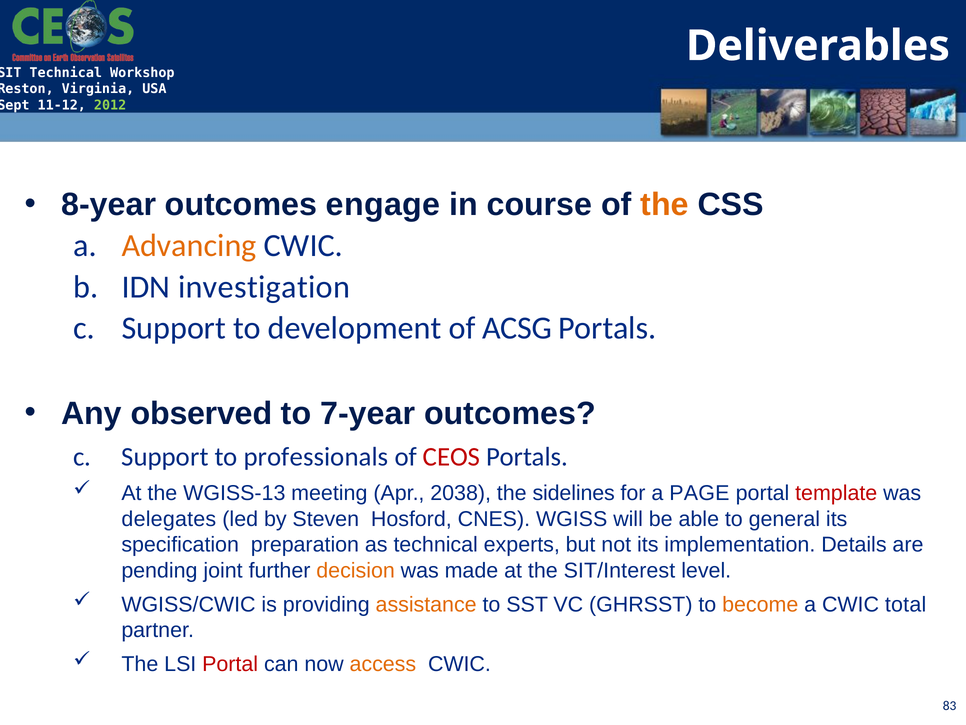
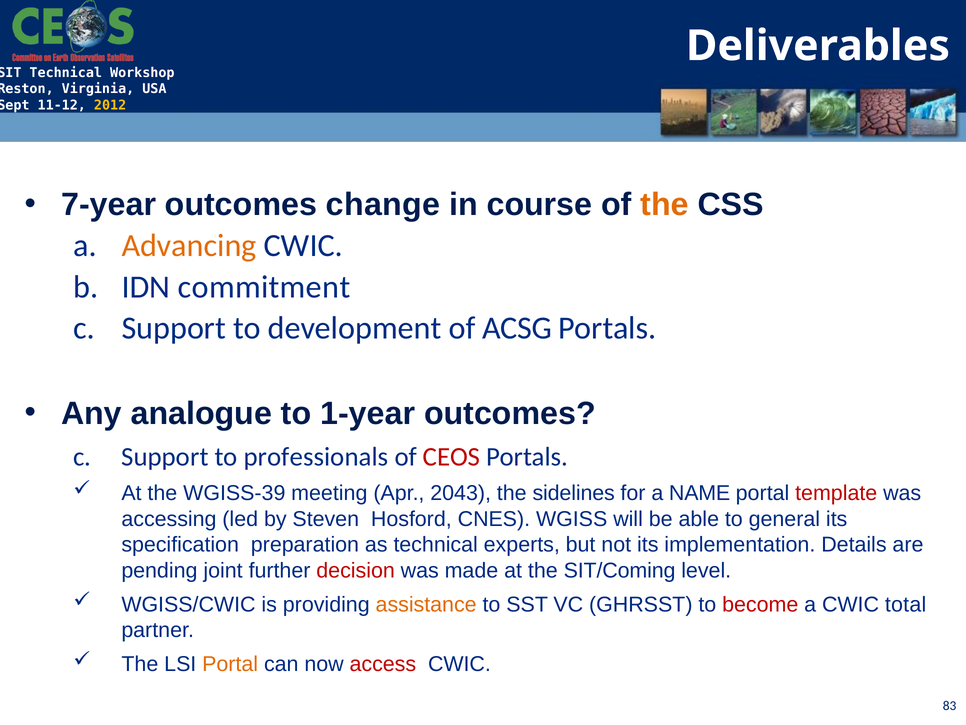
2012 colour: light green -> yellow
8-year: 8-year -> 7-year
engage: engage -> change
investigation: investigation -> commitment
observed: observed -> analogue
7-year: 7-year -> 1-year
WGISS-13: WGISS-13 -> WGISS-39
2038: 2038 -> 2043
PAGE: PAGE -> NAME
delegates: delegates -> accessing
decision colour: orange -> red
SIT/Interest: SIT/Interest -> SIT/Coming
become colour: orange -> red
Portal at (230, 664) colour: red -> orange
access colour: orange -> red
